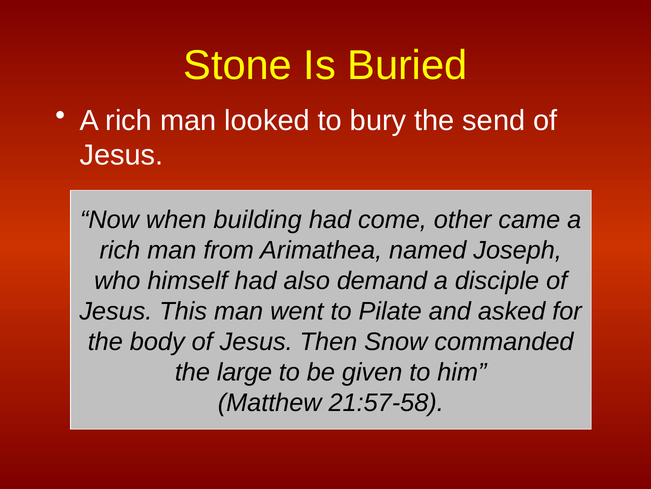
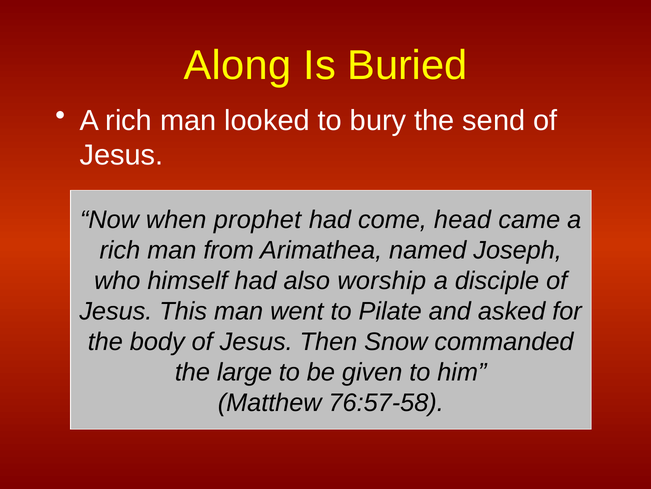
Stone: Stone -> Along
building: building -> prophet
other: other -> head
demand: demand -> worship
21:57-58: 21:57-58 -> 76:57-58
